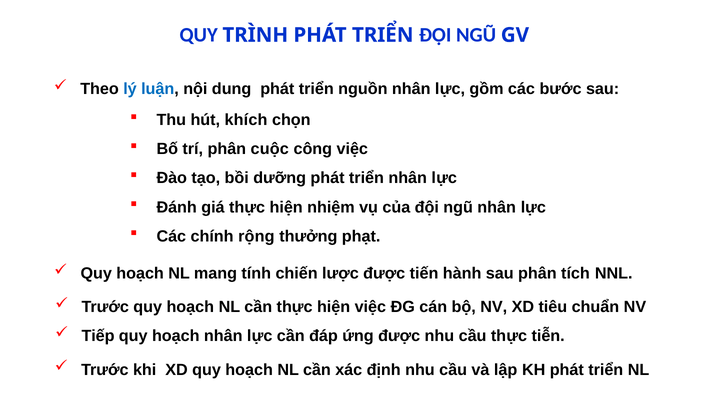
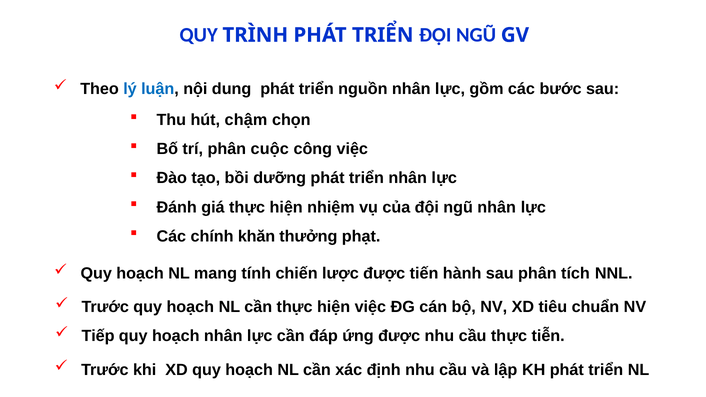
khích: khích -> chậm
rộng: rộng -> khăn
